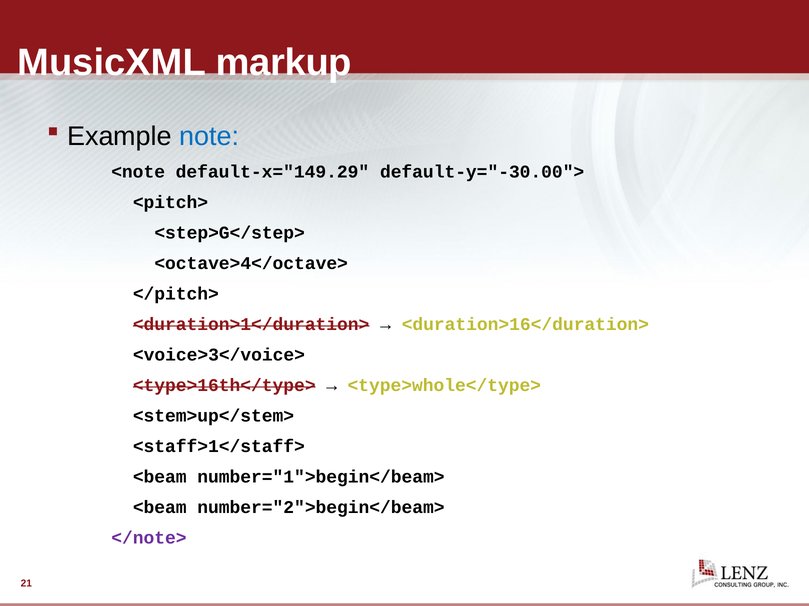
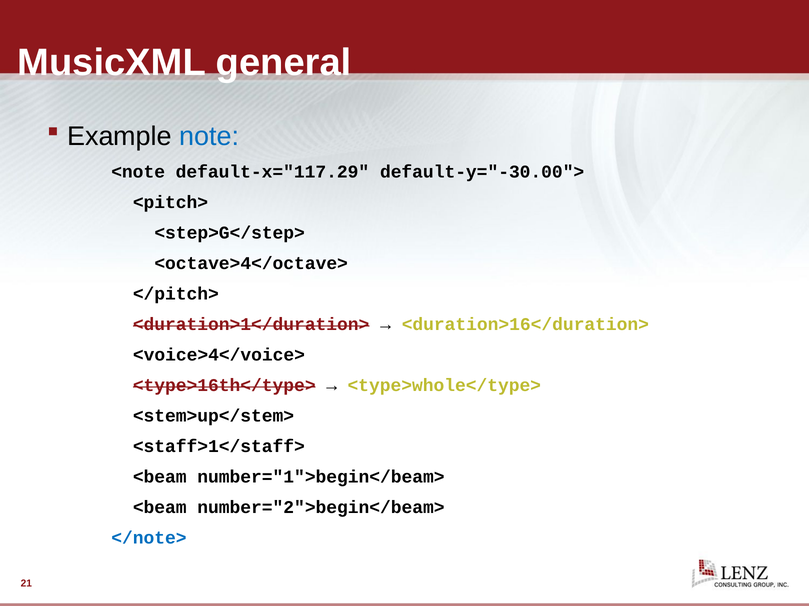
markup: markup -> general
default-x="149.29: default-x="149.29 -> default-x="117.29
<voice>3</voice>: <voice>3</voice> -> <voice>4</voice>
</note> colour: purple -> blue
